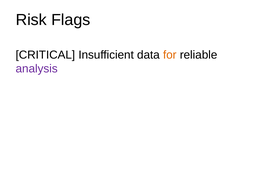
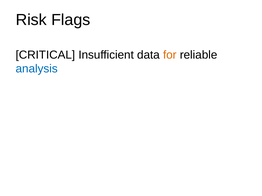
analysis colour: purple -> blue
